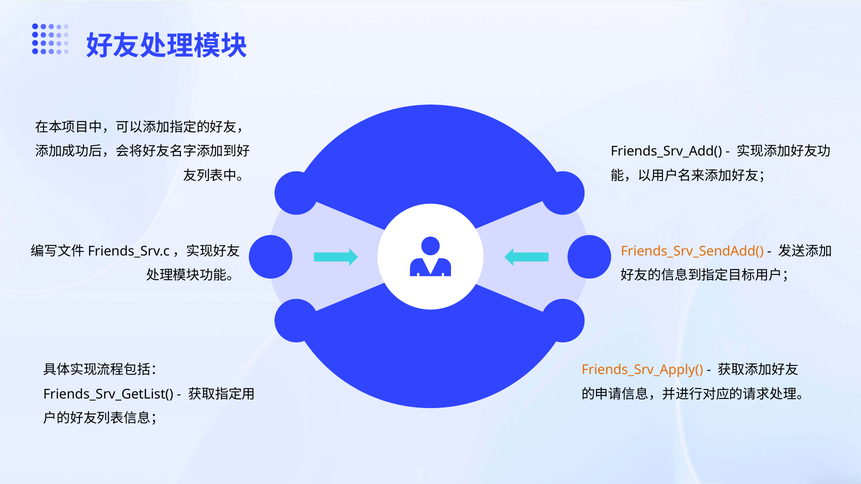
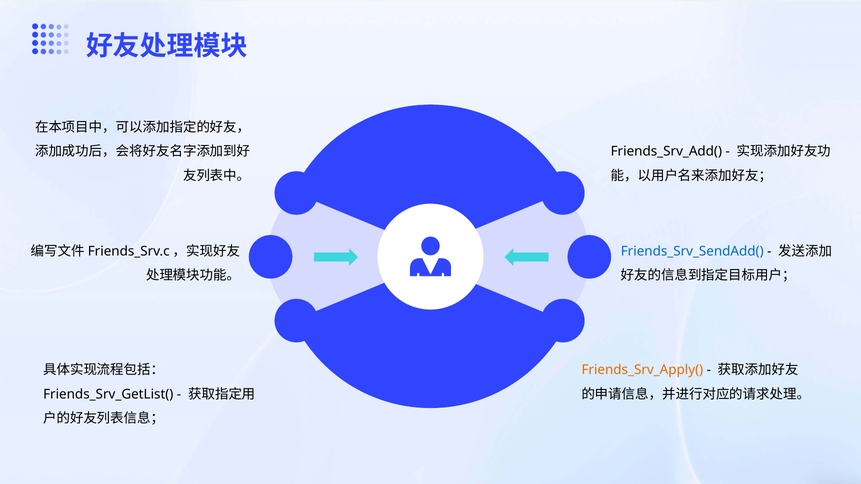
Friends_Srv_SendAdd( colour: orange -> blue
